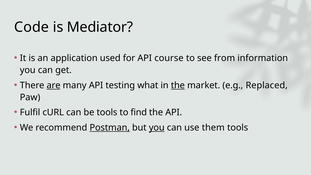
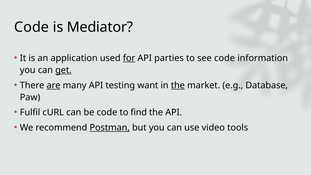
for underline: none -> present
course: course -> parties
see from: from -> code
get underline: none -> present
what: what -> want
Replaced: Replaced -> Database
be tools: tools -> code
you at (157, 128) underline: present -> none
them: them -> video
